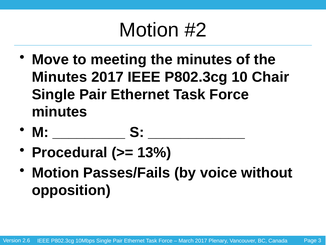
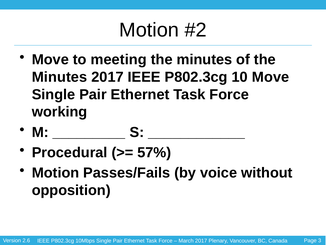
10 Chair: Chair -> Move
minutes at (60, 112): minutes -> working
13%: 13% -> 57%
